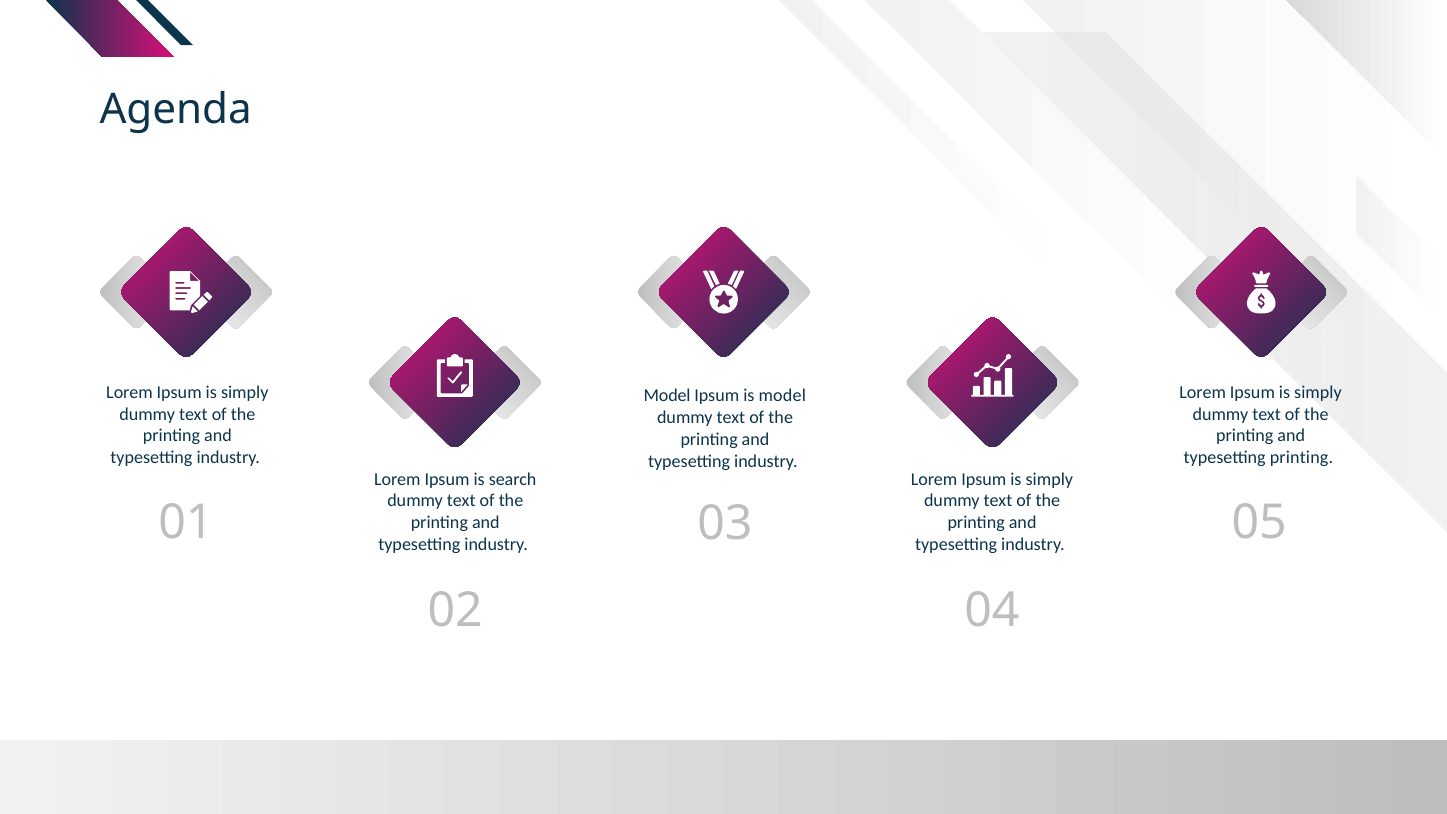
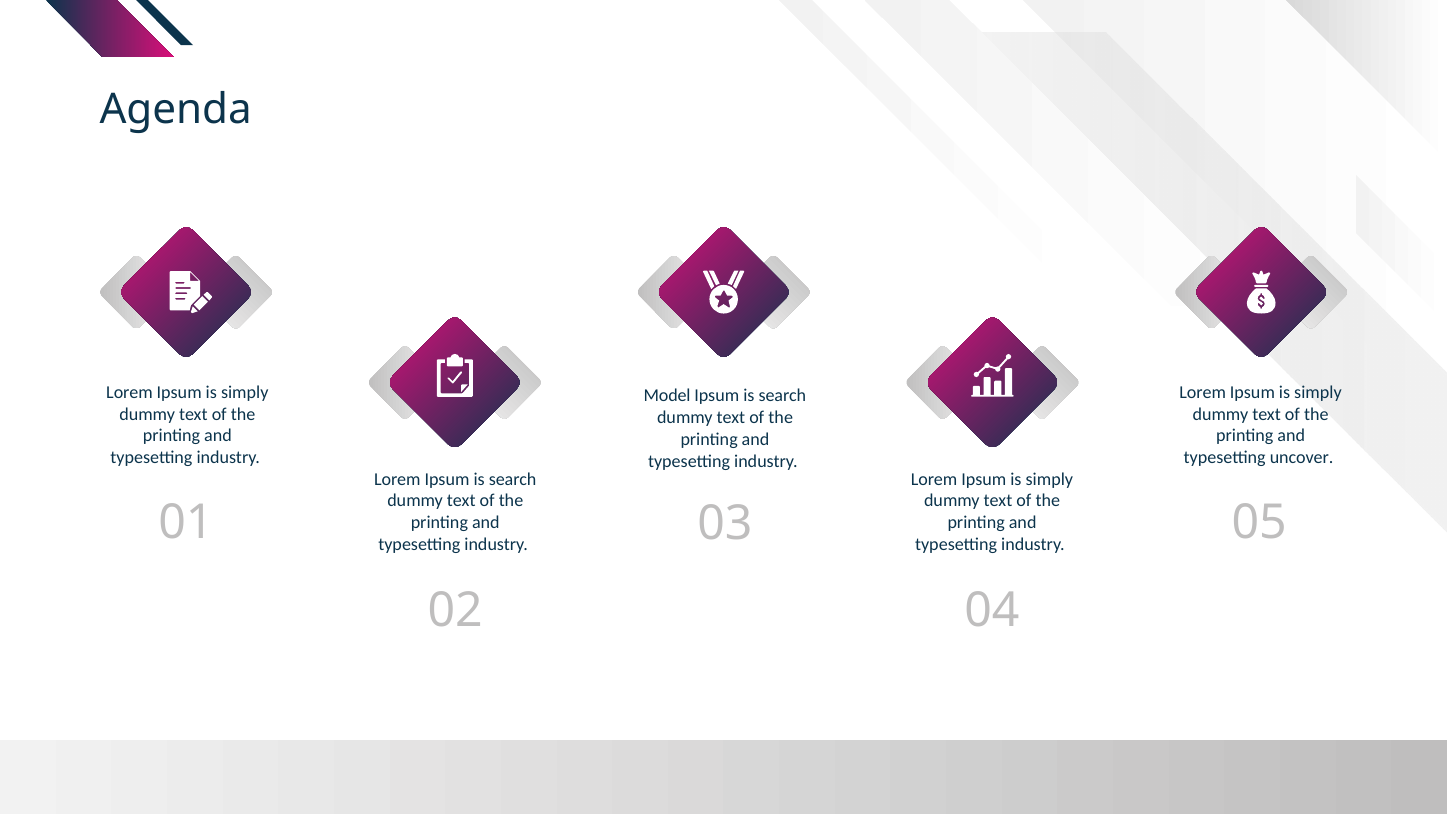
model at (782, 396): model -> search
typesetting printing: printing -> uncover
